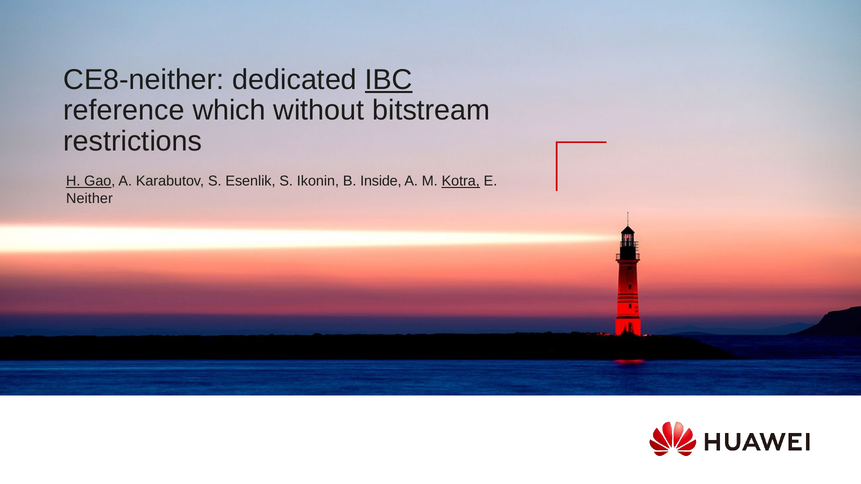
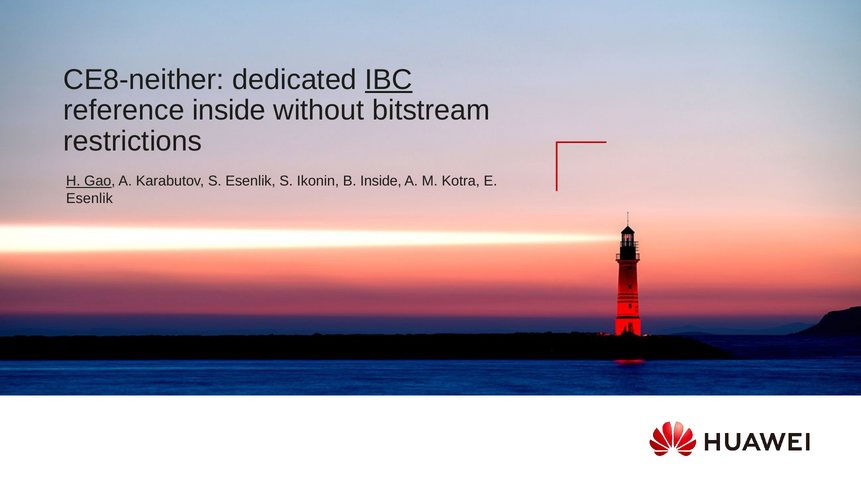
reference which: which -> inside
Kotra underline: present -> none
Neither at (89, 198): Neither -> Esenlik
